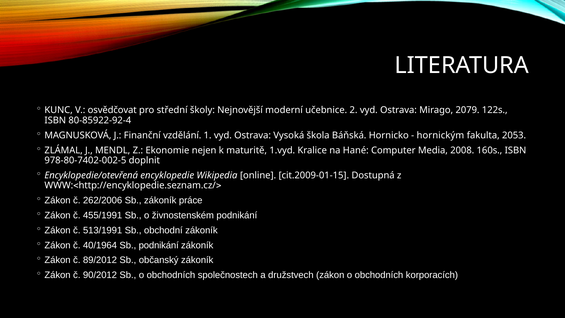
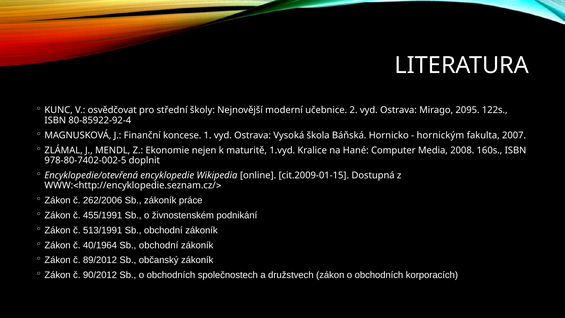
2079: 2079 -> 2095
vzdělání: vzdělání -> koncese
2053: 2053 -> 2007
40/1964 Sb podnikání: podnikání -> obchodní
